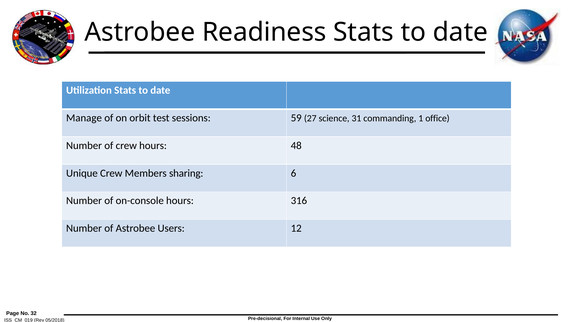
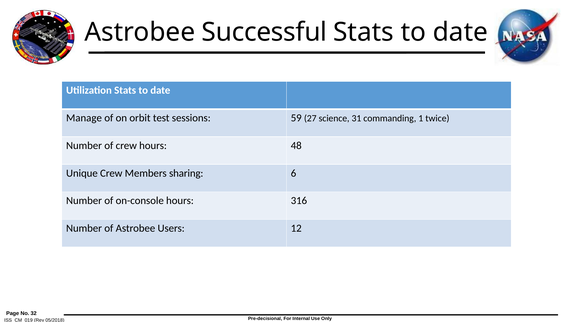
Readiness: Readiness -> Successful
office: office -> twice
